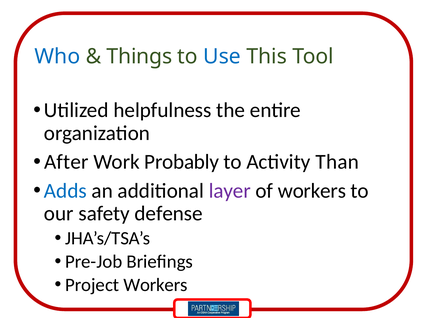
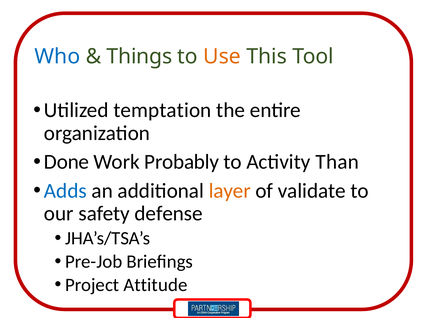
Use colour: blue -> orange
helpfulness: helpfulness -> temptation
After: After -> Done
layer colour: purple -> orange
of workers: workers -> validate
Project Workers: Workers -> Attitude
